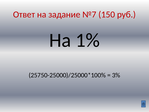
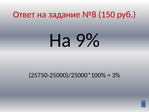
№7: №7 -> №8
1%: 1% -> 9%
